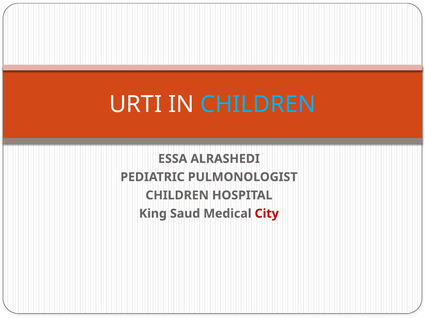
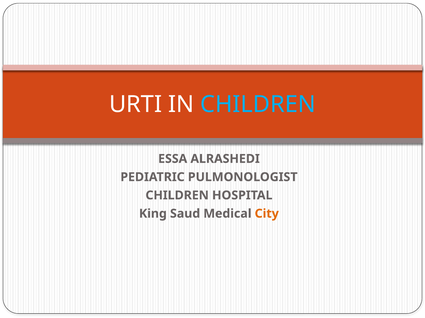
City colour: red -> orange
